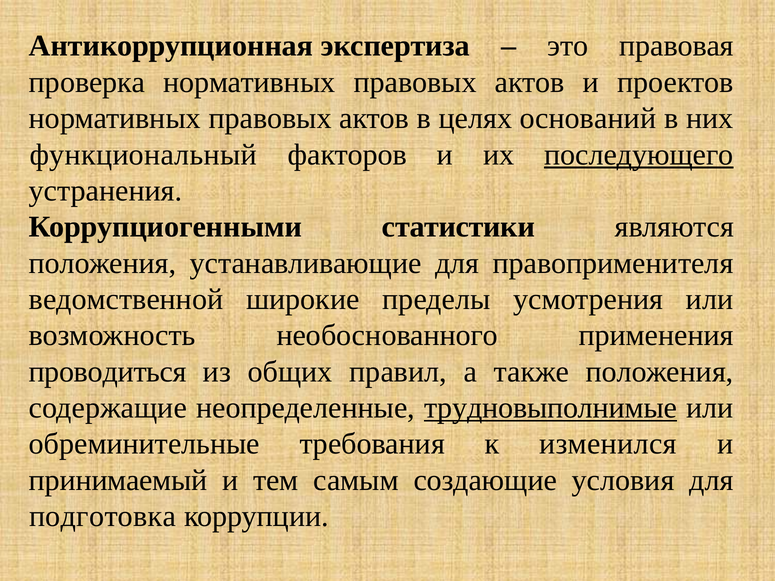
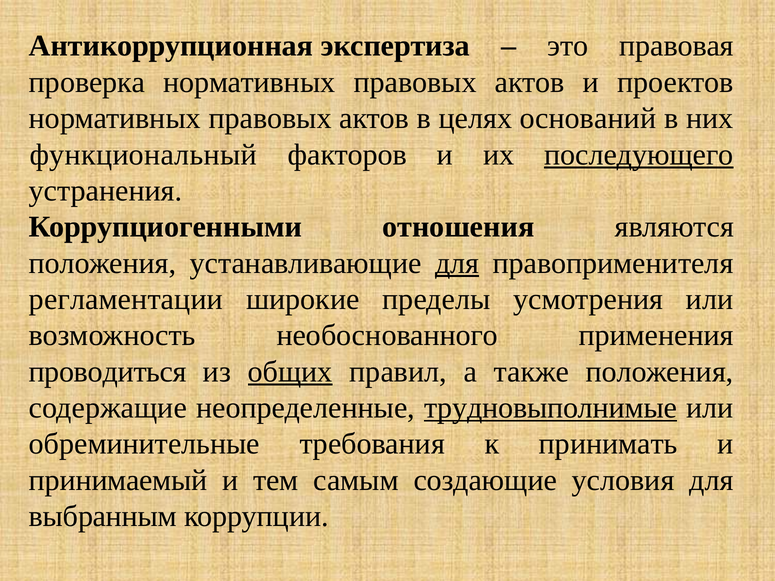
статистики: статистики -> отношения
для at (457, 263) underline: none -> present
ведомственной: ведомственной -> регламентации
общих underline: none -> present
изменился: изменился -> принимать
подготовка: подготовка -> выбранным
